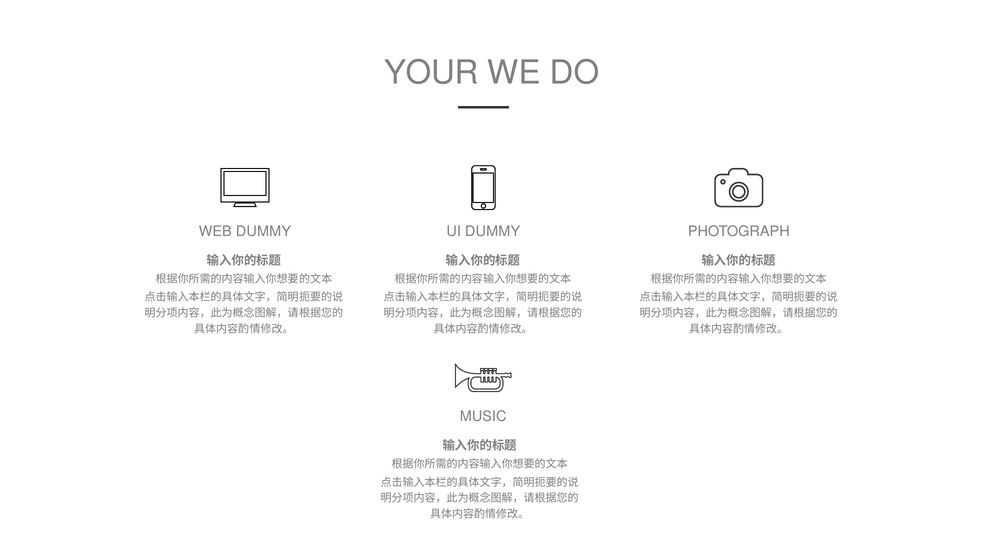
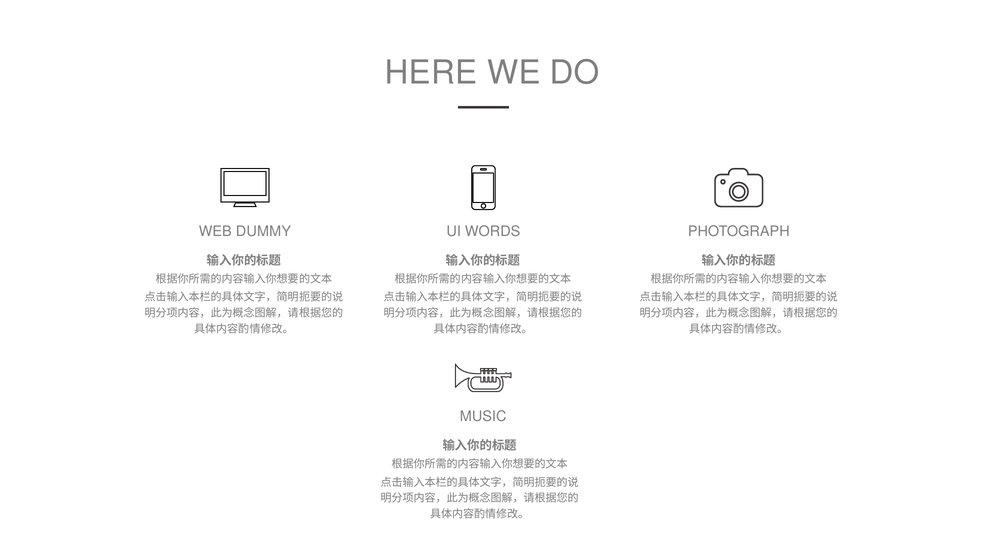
YOUR: YOUR -> HERE
UI DUMMY: DUMMY -> WORDS
